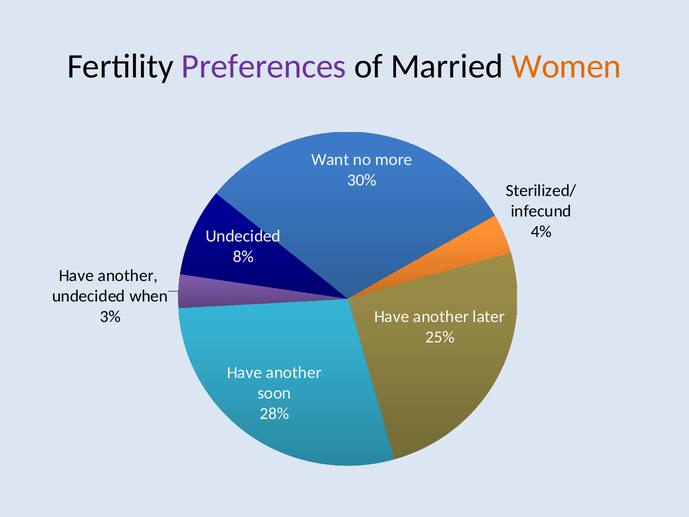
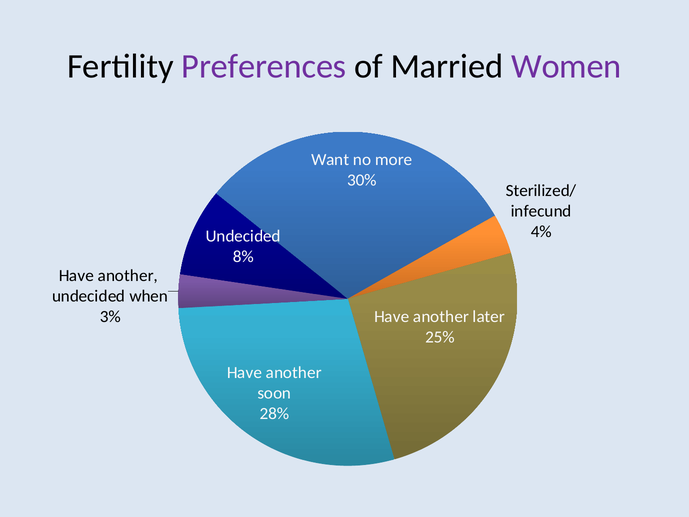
Women colour: orange -> purple
